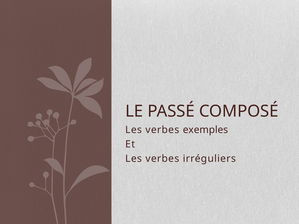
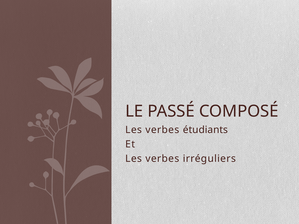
exemples: exemples -> étudiants
